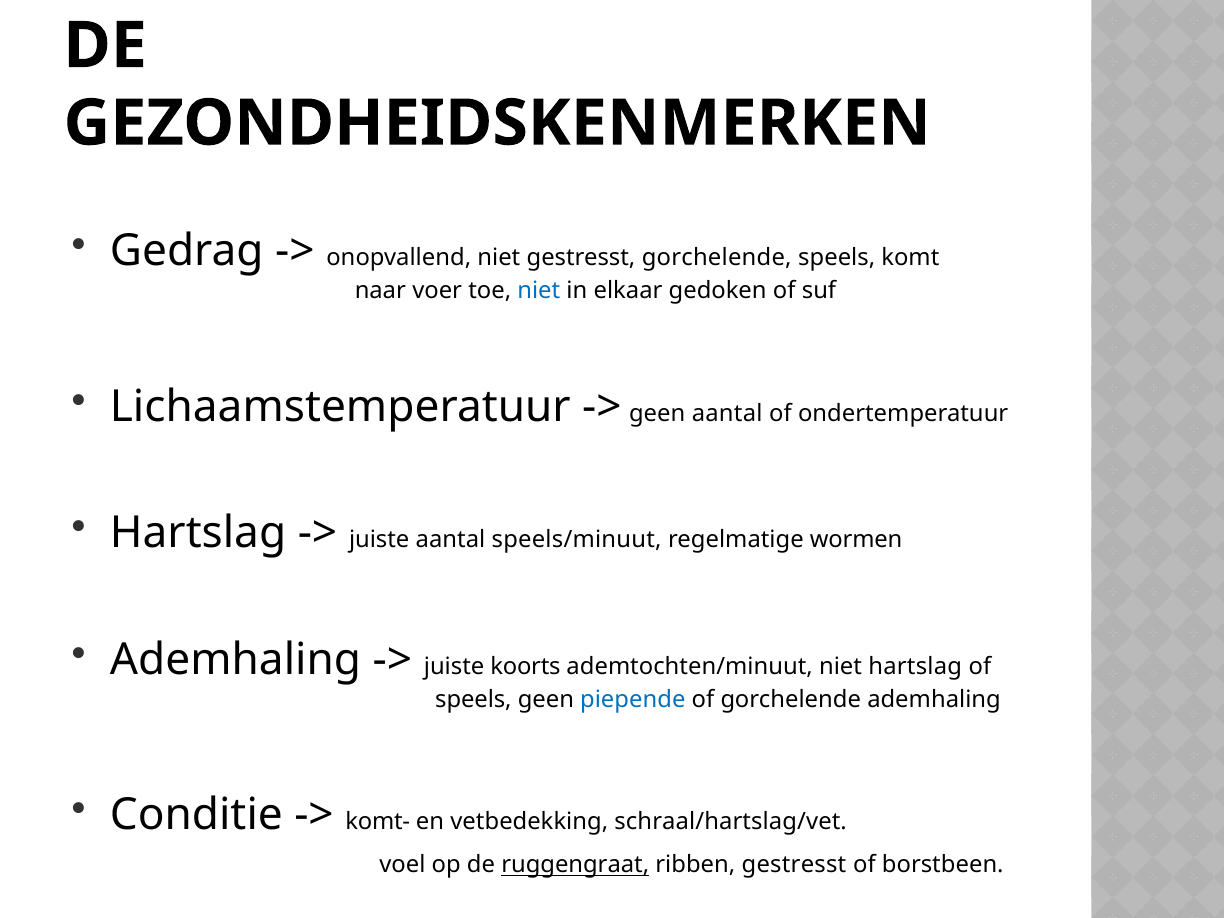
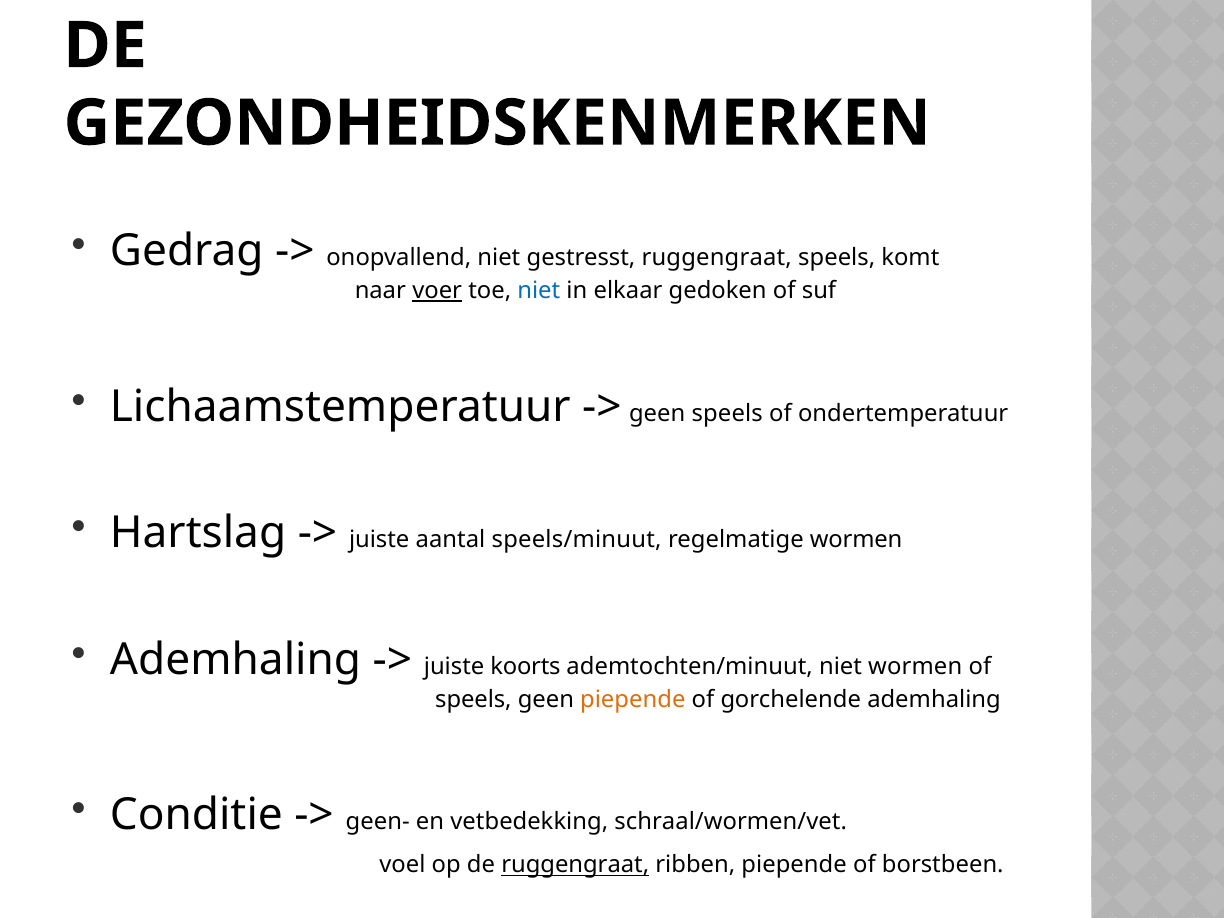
gestresst gorchelende: gorchelende -> ruggengraat
voer underline: none -> present
geen aantal: aantal -> speels
niet hartslag: hartslag -> wormen
piepende at (633, 699) colour: blue -> orange
komt-: komt- -> geen-
schraal/hartslag/vet: schraal/hartslag/vet -> schraal/wormen/vet
ribben gestresst: gestresst -> piepende
